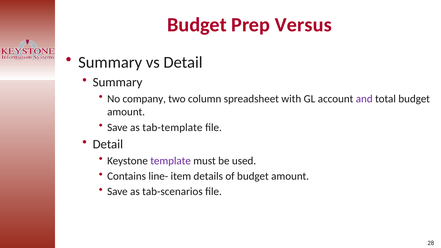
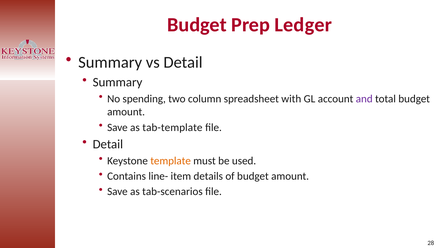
Versus: Versus -> Ledger
company: company -> spending
template colour: purple -> orange
